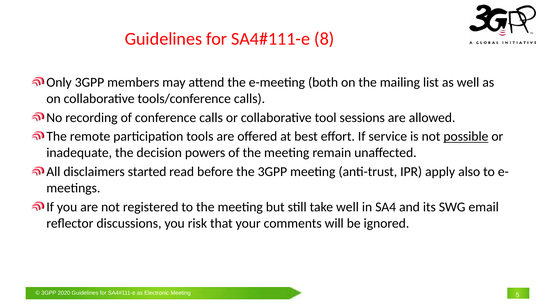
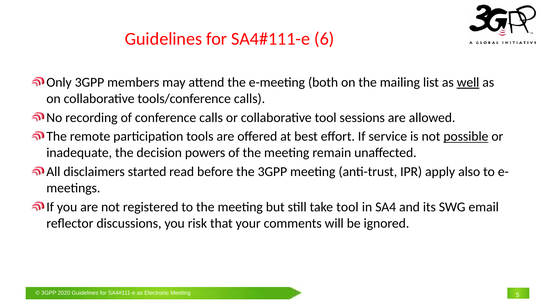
8: 8 -> 6
well at (468, 82) underline: none -> present
take well: well -> tool
